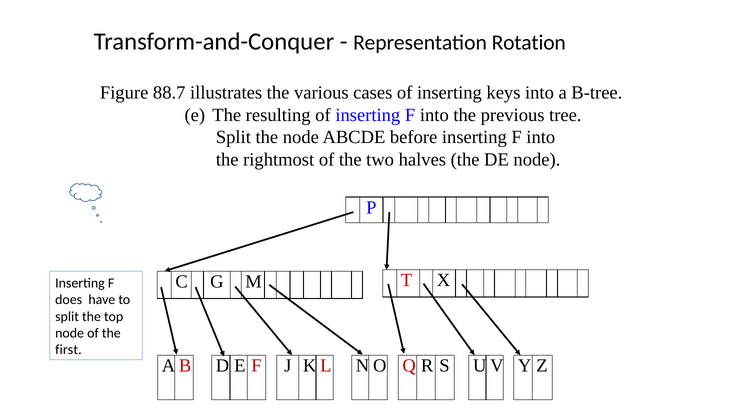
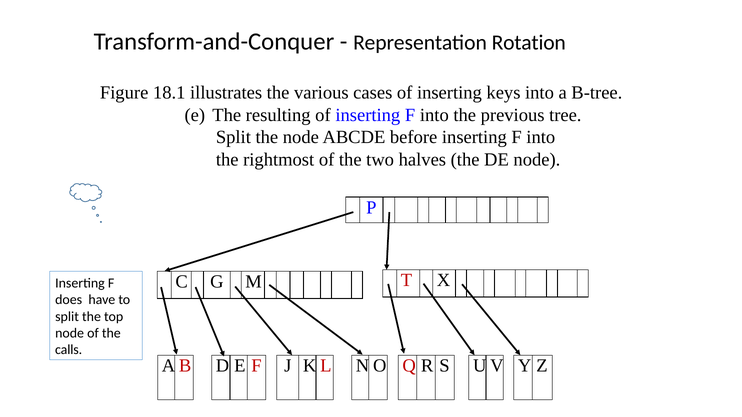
88.7: 88.7 -> 18.1
first: first -> calls
